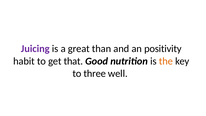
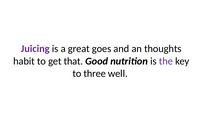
than: than -> goes
positivity: positivity -> thoughts
the colour: orange -> purple
